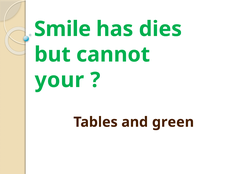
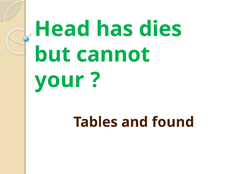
Smile: Smile -> Head
green: green -> found
